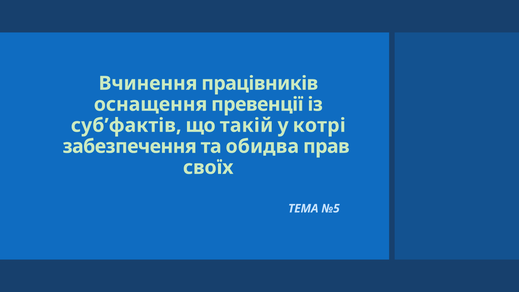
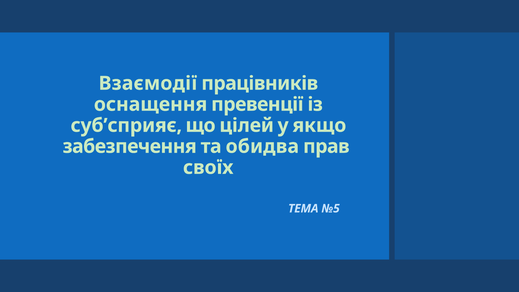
Вчинення: Вчинення -> Взаємодії
суб’фактів: суб’фактів -> суб’сприяє
такій: такій -> цілей
котрі: котрі -> якщо
